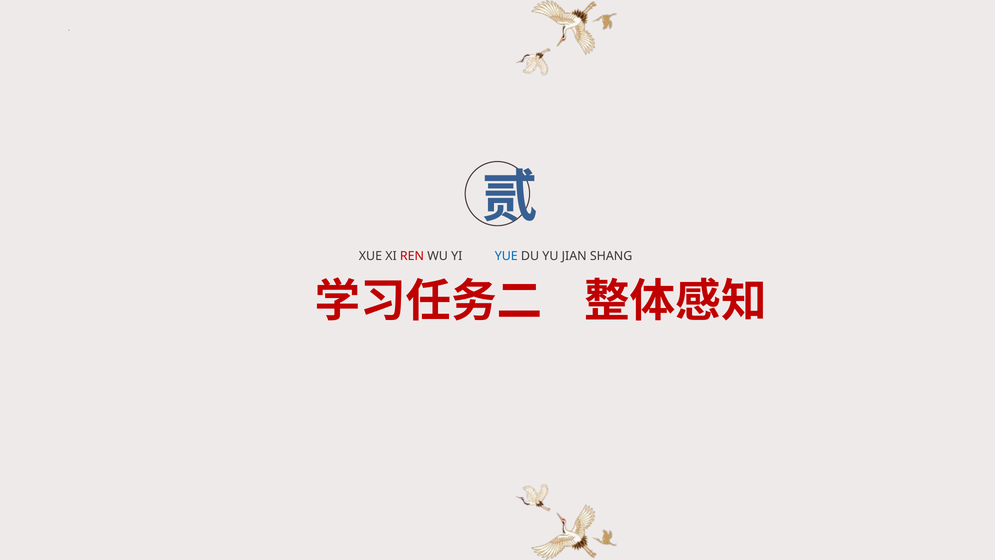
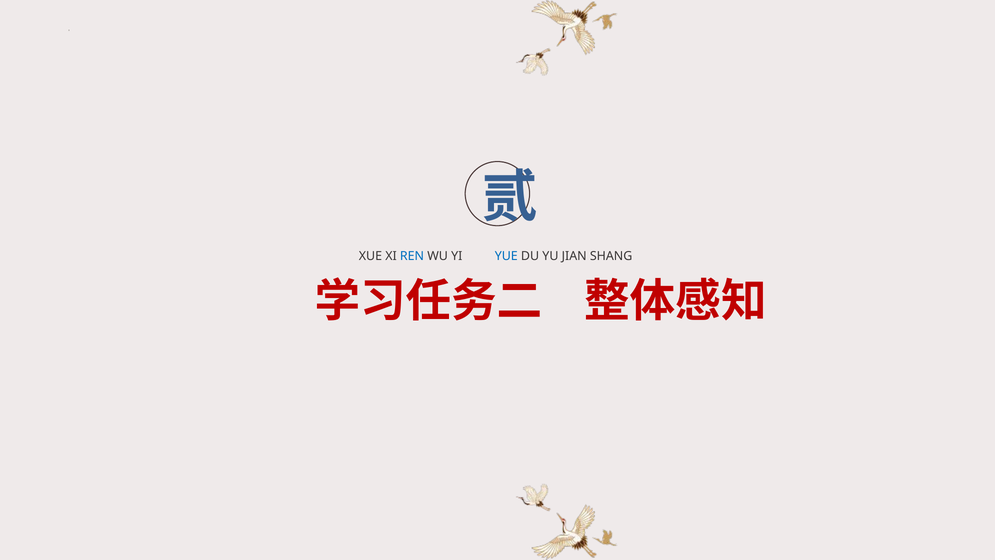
REN colour: red -> blue
